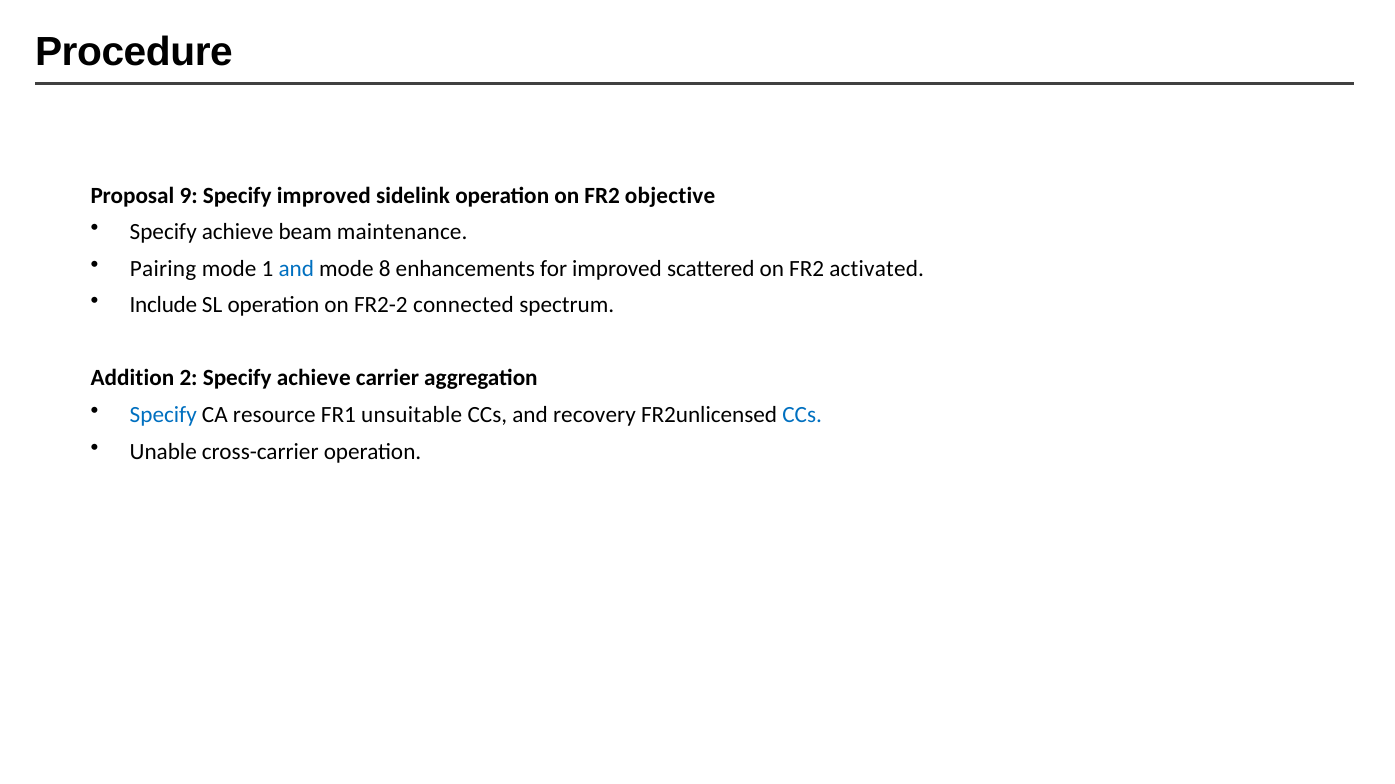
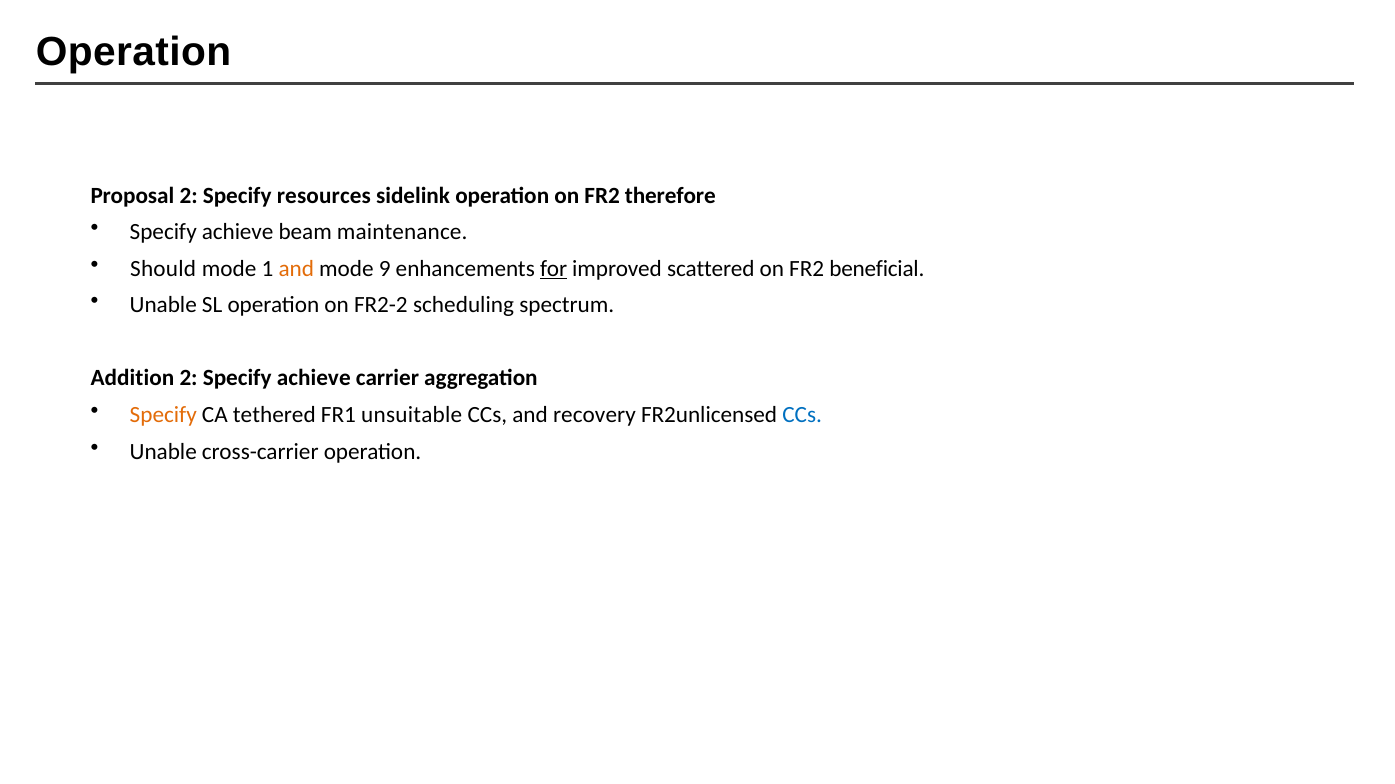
Procedure at (134, 52): Procedure -> Operation
Proposal 9: 9 -> 2
Specify improved: improved -> resources
objective: objective -> therefore
Pairing: Pairing -> Should
and at (296, 269) colour: blue -> orange
8: 8 -> 9
for underline: none -> present
activated: activated -> beneficial
Include at (163, 305): Include -> Unable
connected: connected -> scheduling
Specify at (163, 415) colour: blue -> orange
resource: resource -> tethered
